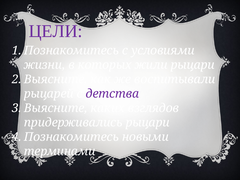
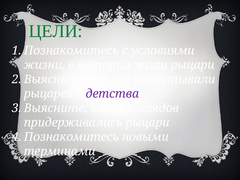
ЦЕЛИ colour: purple -> green
